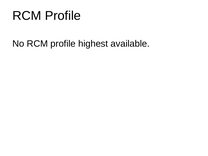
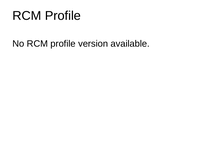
highest: highest -> version
